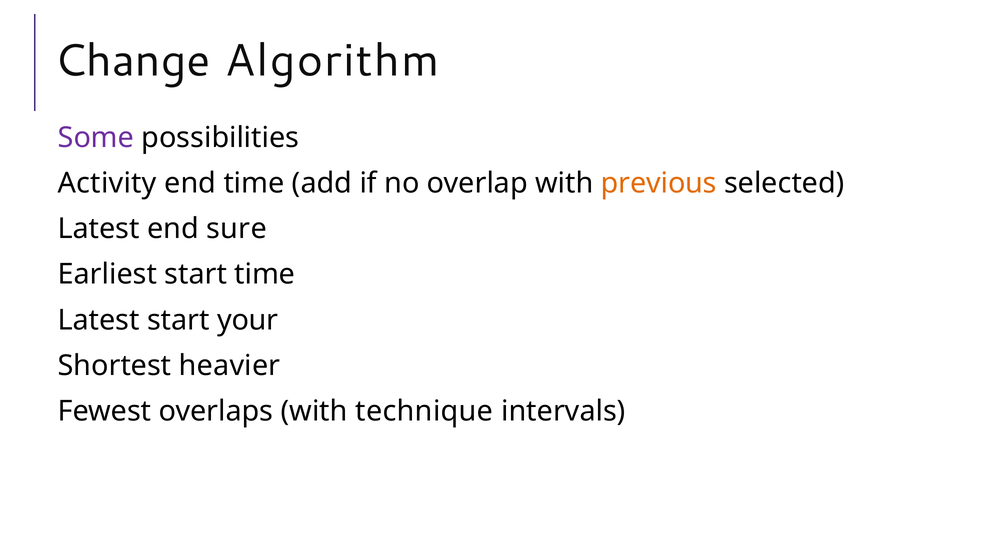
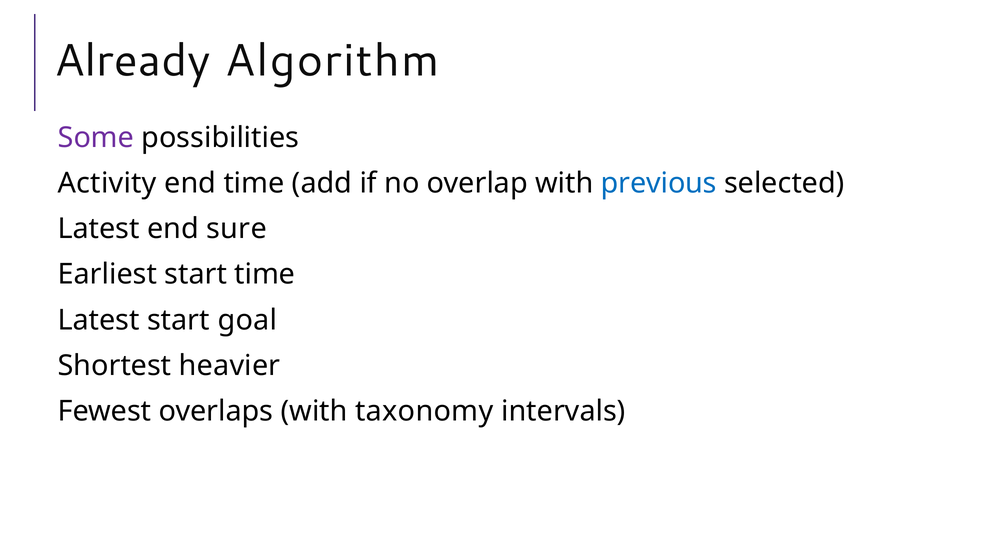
Change: Change -> Already
previous colour: orange -> blue
your: your -> goal
technique: technique -> taxonomy
